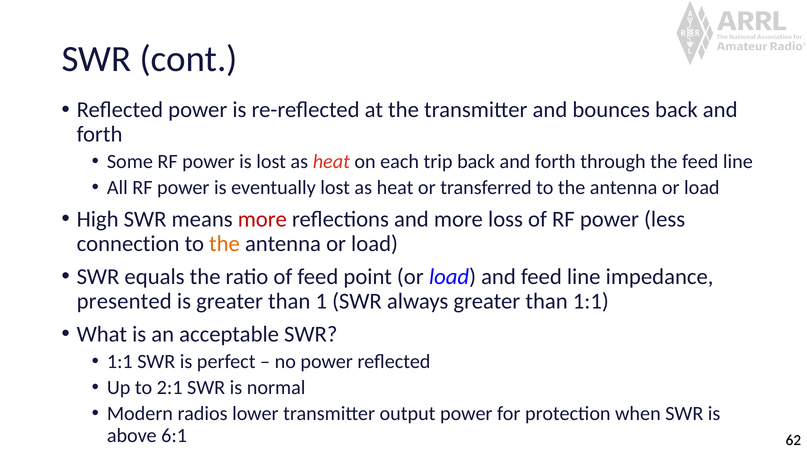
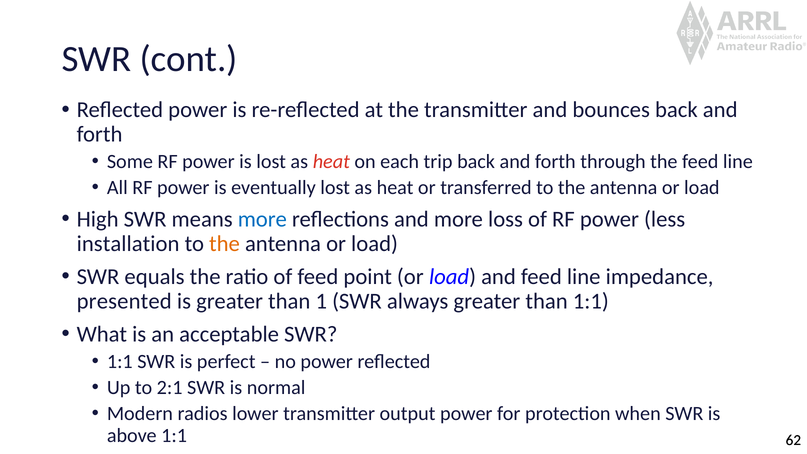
more at (262, 219) colour: red -> blue
connection: connection -> installation
above 6:1: 6:1 -> 1:1
